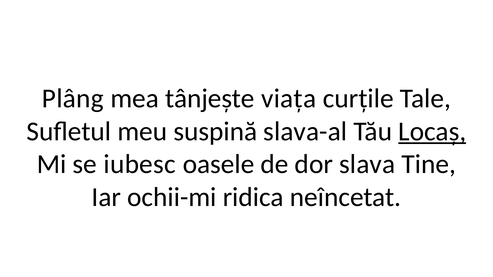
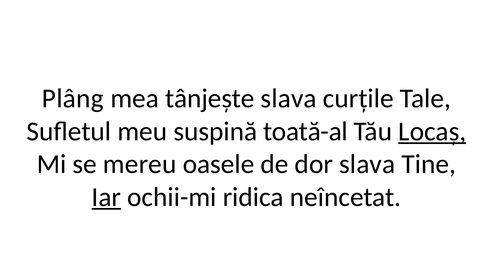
tânjește viața: viața -> slava
slava-al: slava-al -> toată-al
iubesc: iubesc -> mereu
Iar underline: none -> present
